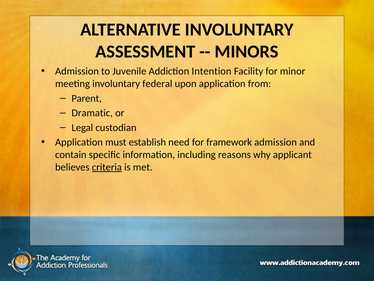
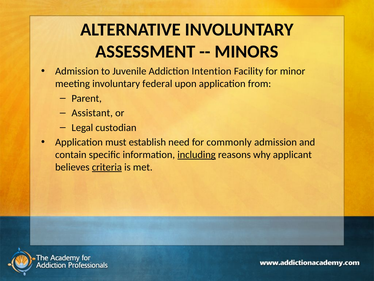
Dramatic: Dramatic -> Assistant
framework: framework -> commonly
including underline: none -> present
